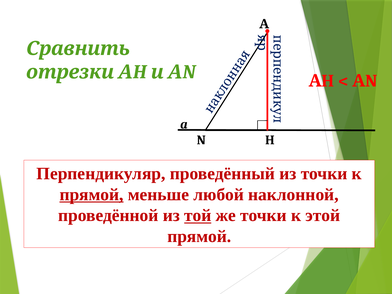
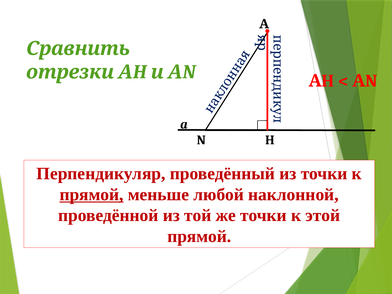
той underline: present -> none
